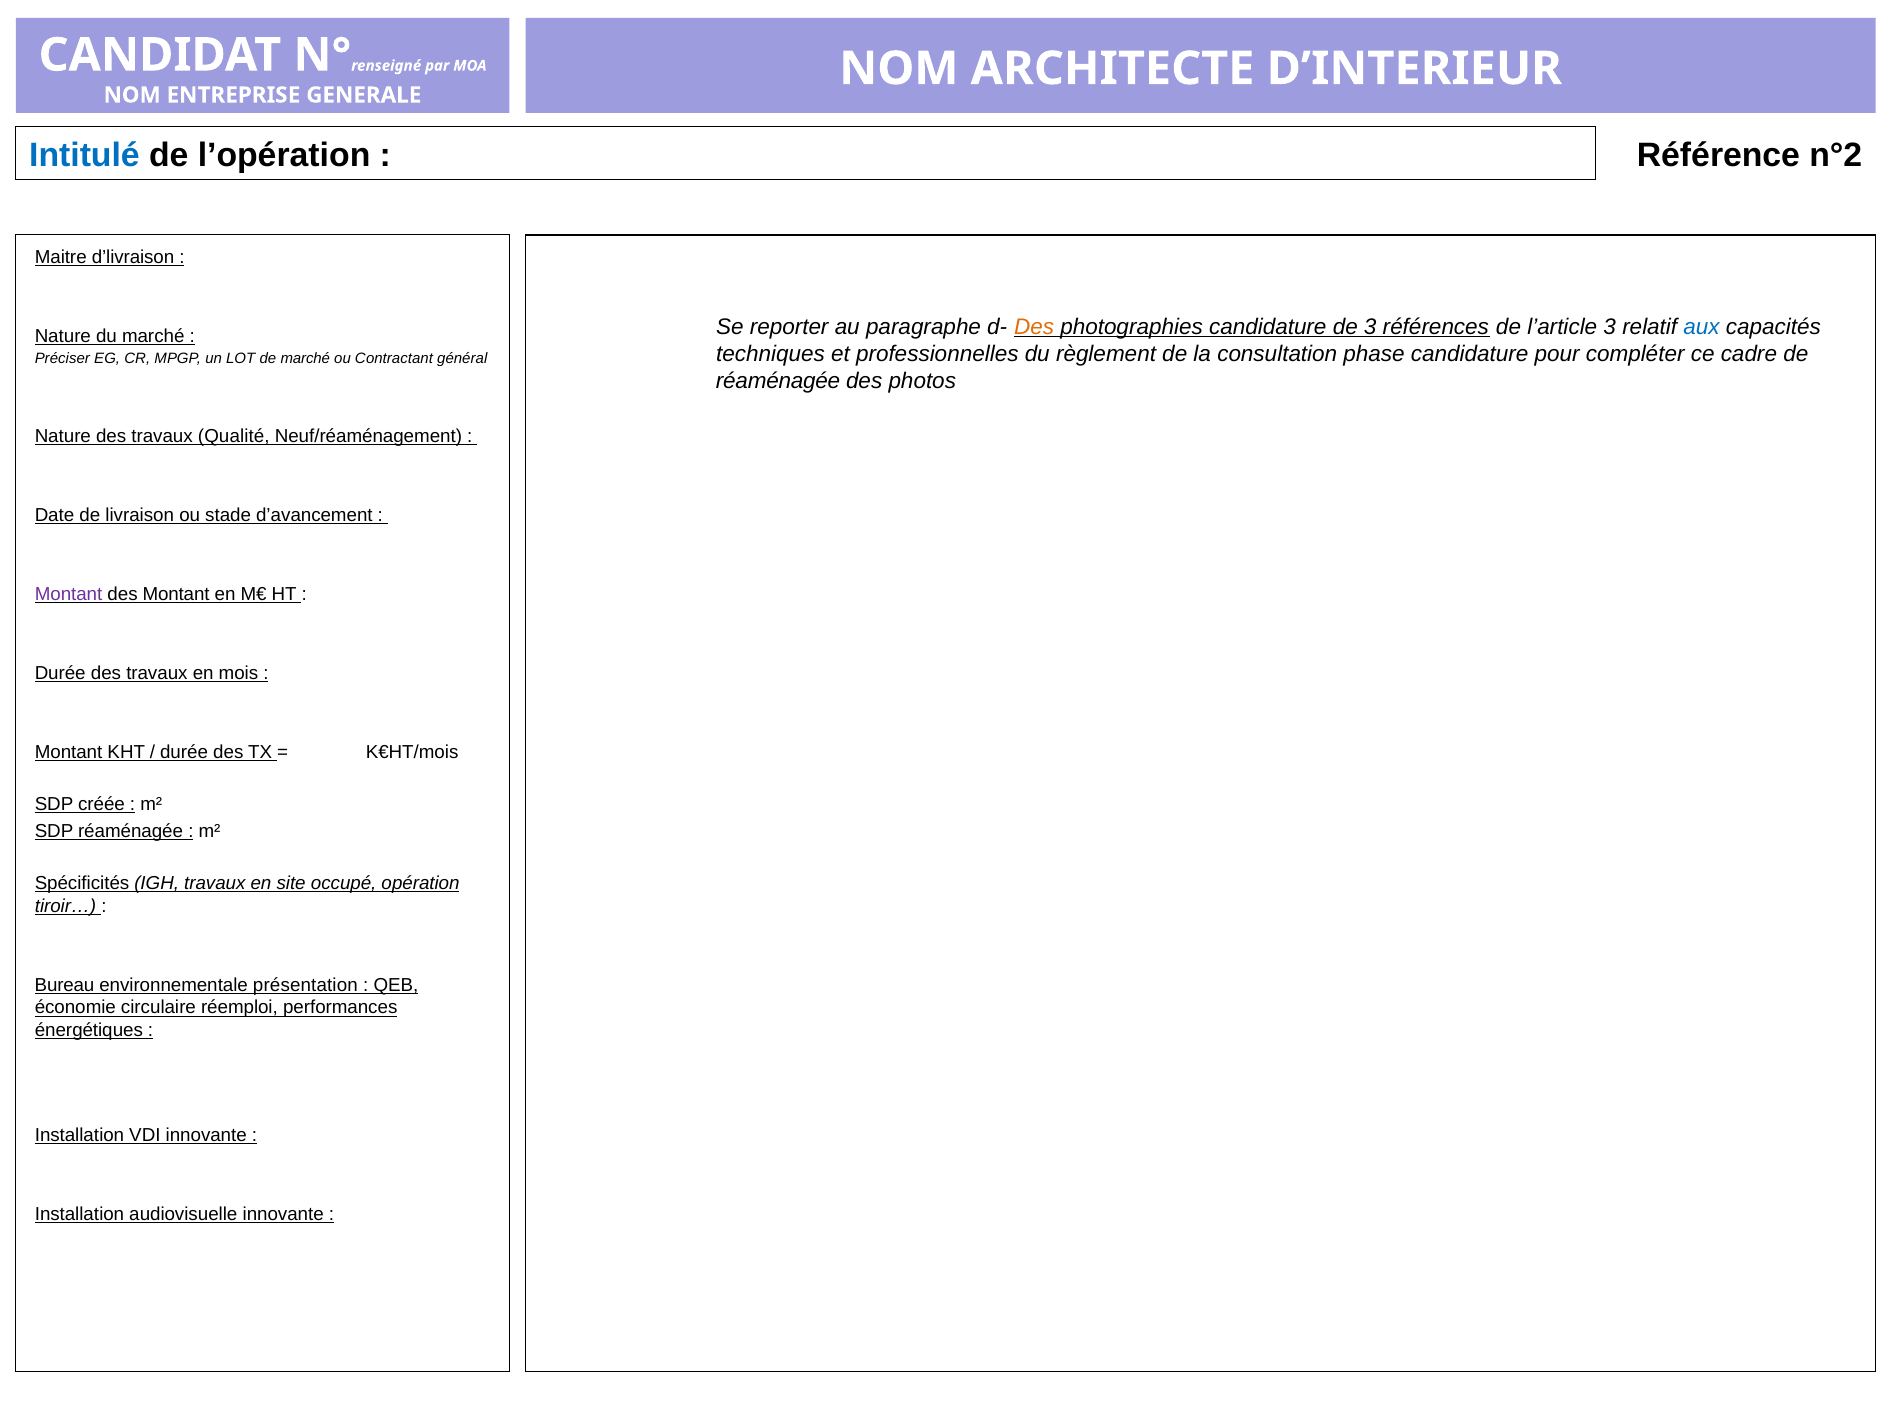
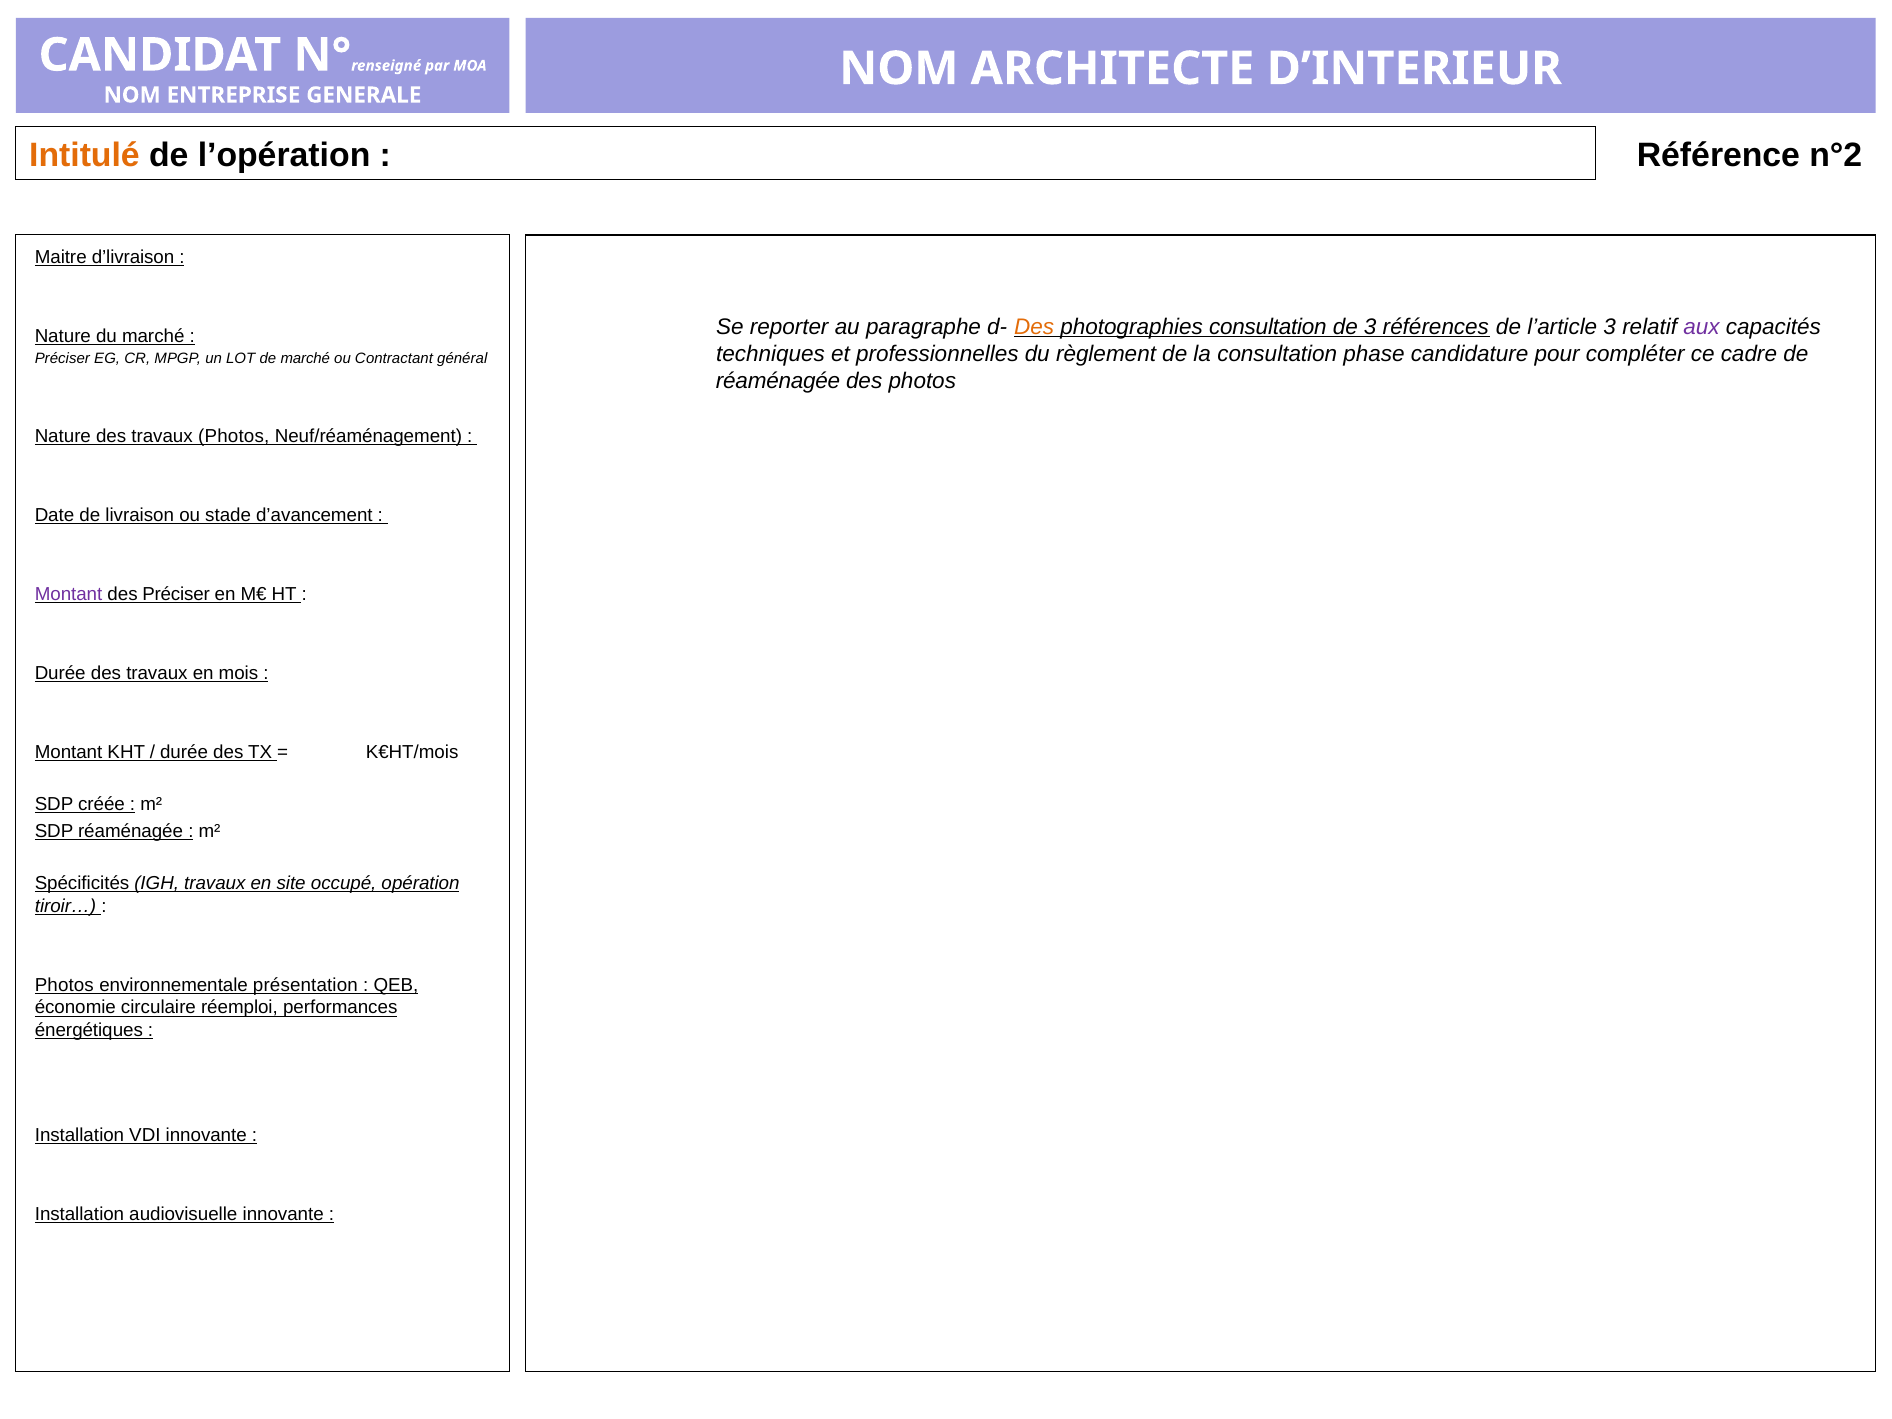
Intitulé colour: blue -> orange
photographies candidature: candidature -> consultation
aux colour: blue -> purple
travaux Qualité: Qualité -> Photos
des Montant: Montant -> Préciser
Bureau at (64, 985): Bureau -> Photos
